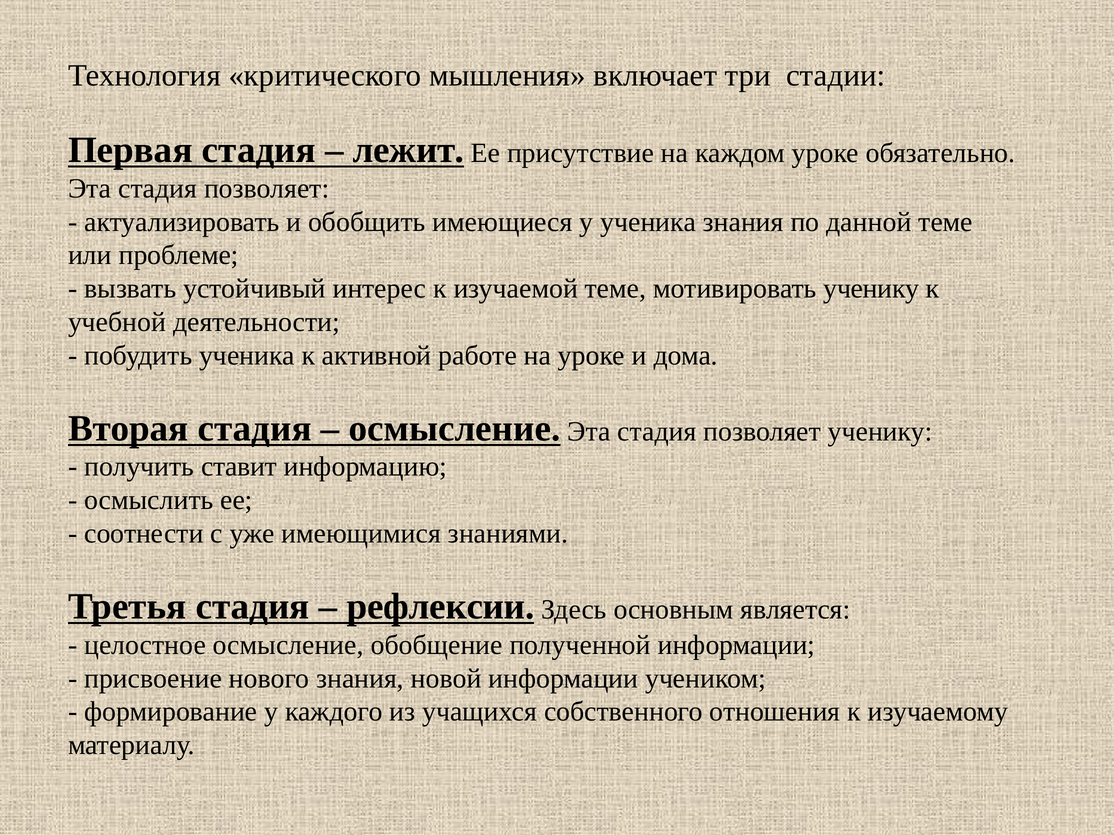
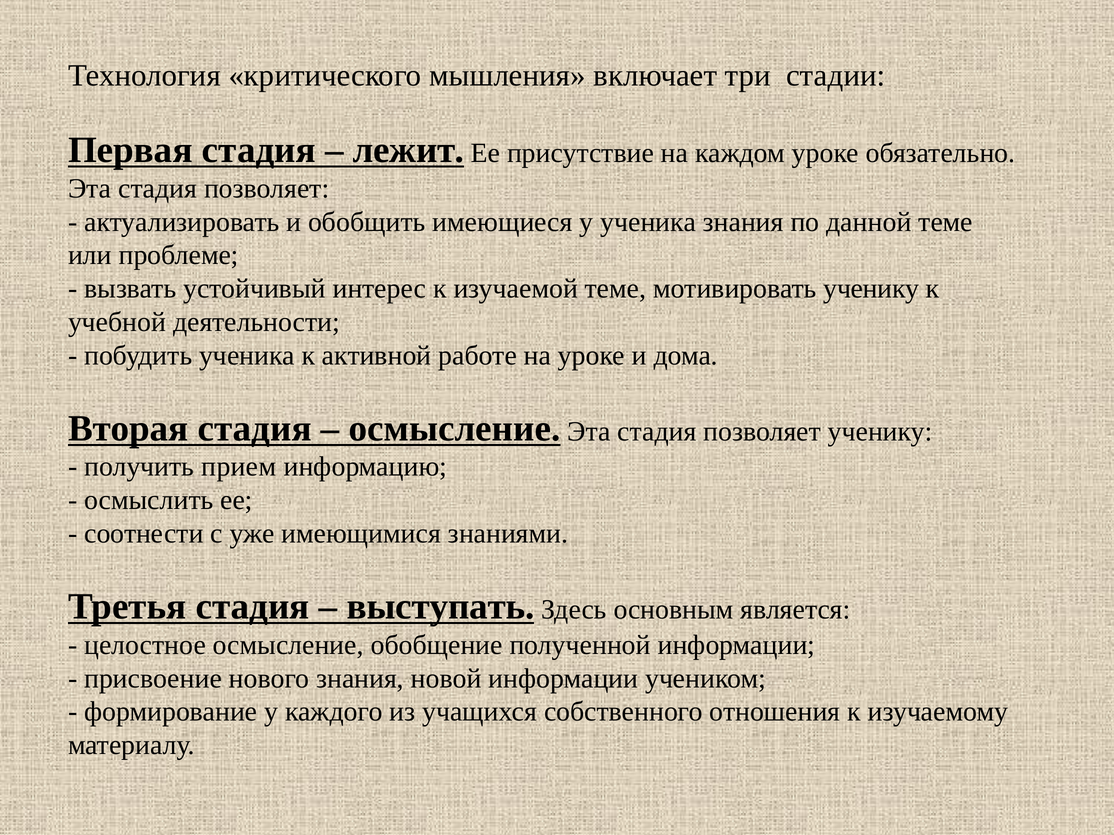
ставит: ставит -> прием
рефлексии: рефлексии -> выступать
